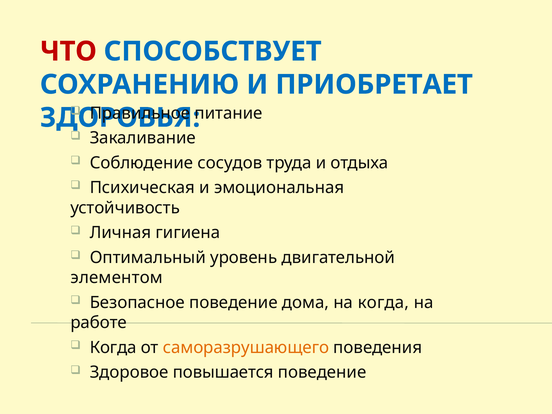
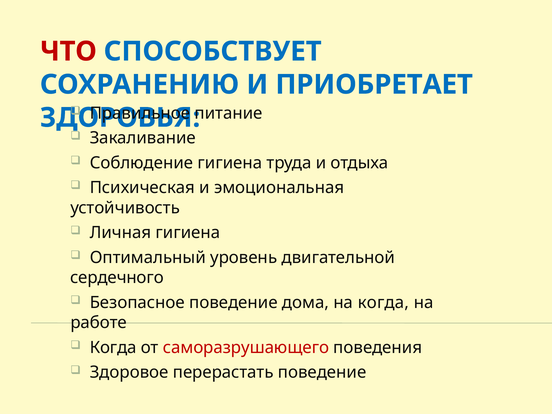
Соблюдение сосудов: сосудов -> гигиена
элементом: элементом -> сердечного
саморазрушающего colour: orange -> red
повышается: повышается -> перерастать
